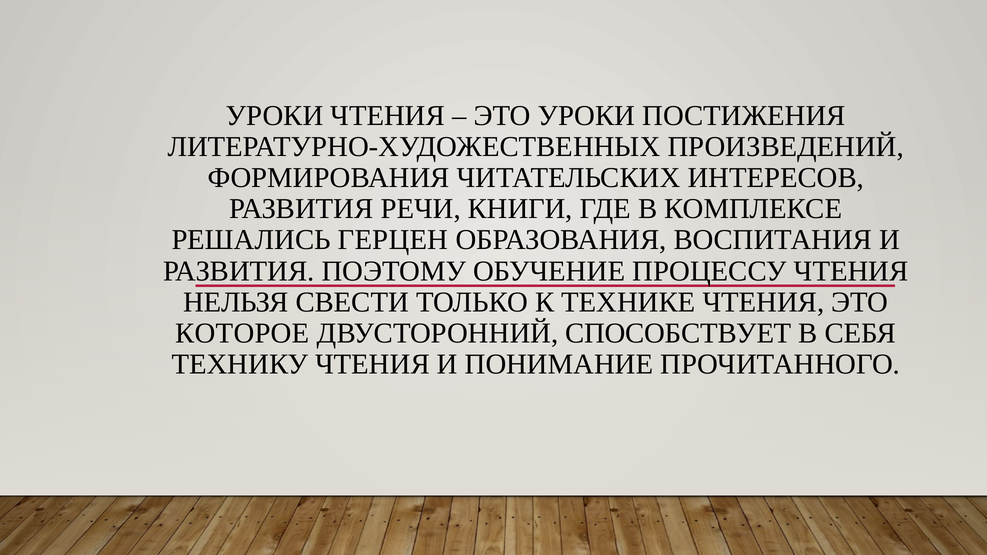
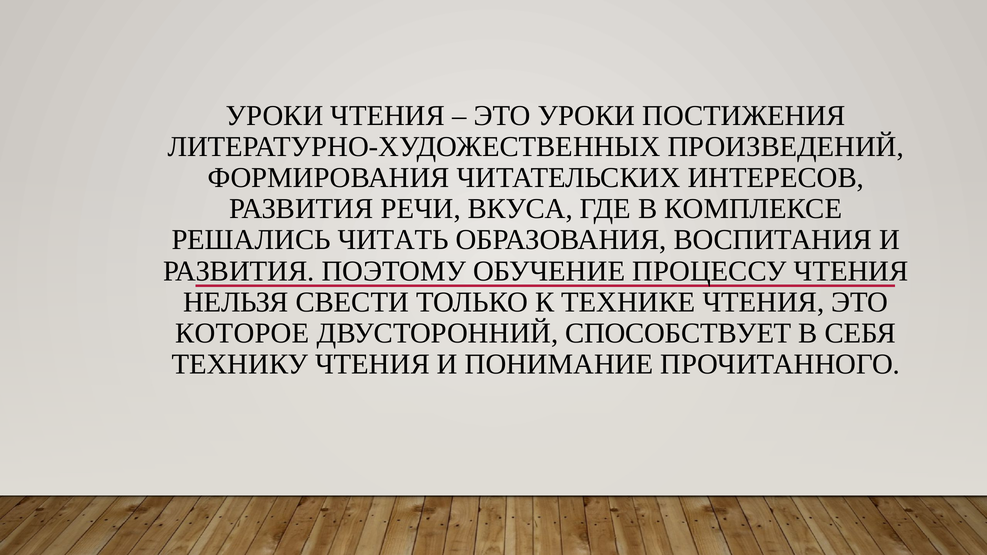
КНИГИ: КНИГИ -> ВКУСА
ГЕРЦЕН: ГЕРЦЕН -> ЧИТАТЬ
